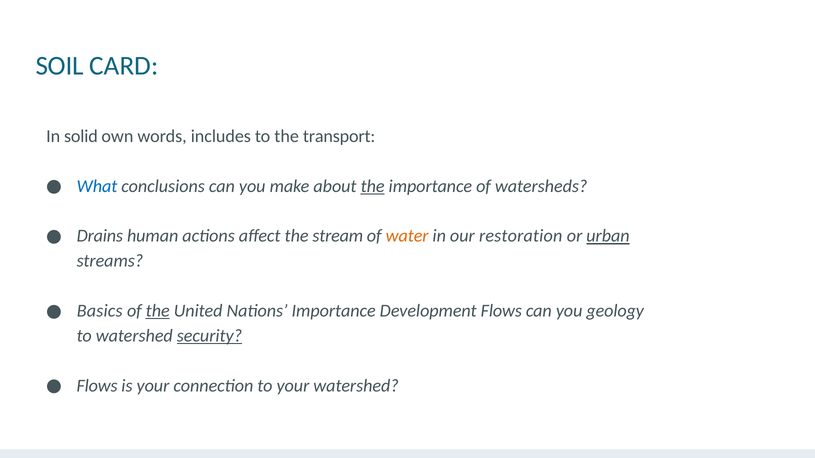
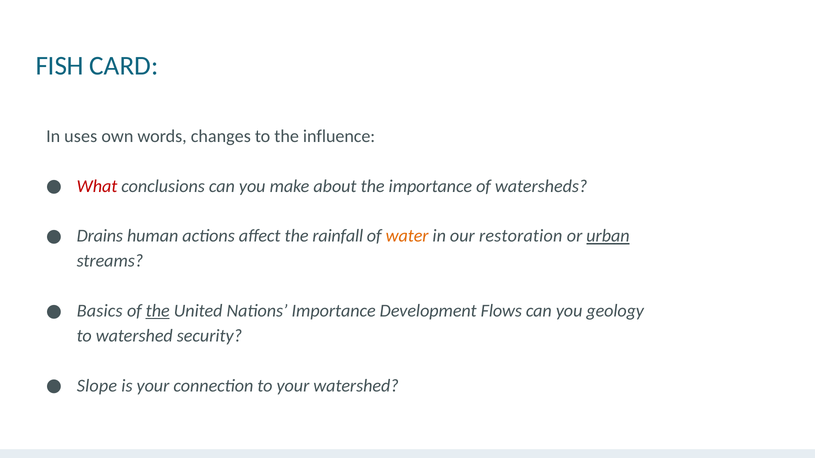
SOIL: SOIL -> FISH
solid: solid -> uses
includes: includes -> changes
transport: transport -> influence
What colour: blue -> red
the at (373, 186) underline: present -> none
stream: stream -> rainfall
security underline: present -> none
Flows at (97, 386): Flows -> Slope
